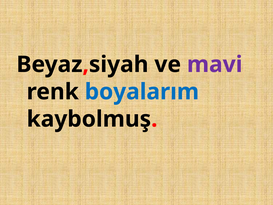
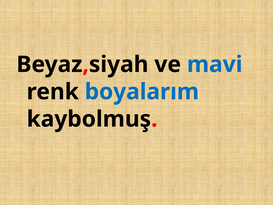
mavi colour: purple -> blue
